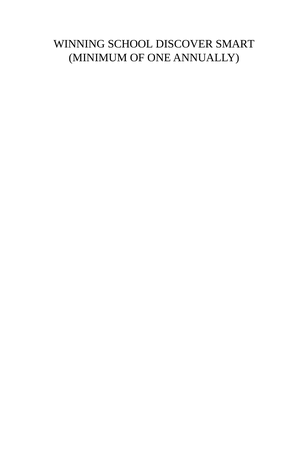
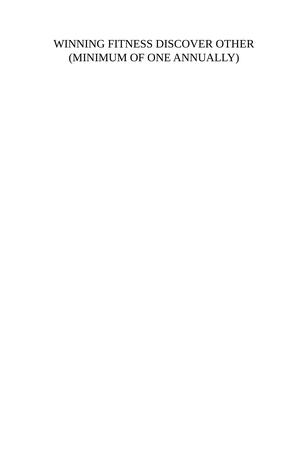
SCHOOL: SCHOOL -> FITNESS
SMART: SMART -> OTHER
